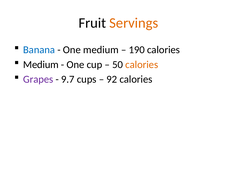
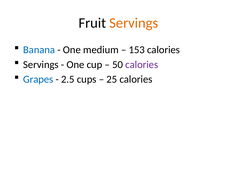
190: 190 -> 153
Medium at (41, 64): Medium -> Servings
calories at (142, 64) colour: orange -> purple
Grapes colour: purple -> blue
9.7: 9.7 -> 2.5
92: 92 -> 25
